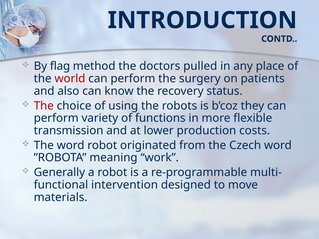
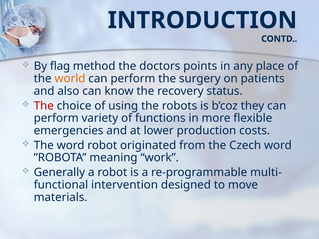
pulled: pulled -> points
world colour: red -> orange
transmission: transmission -> emergencies
